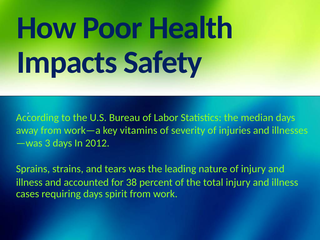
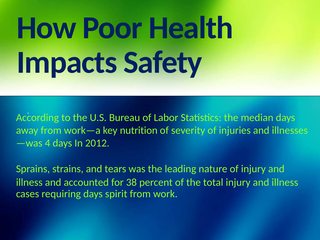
vitamins: vitamins -> nutrition
3: 3 -> 4
